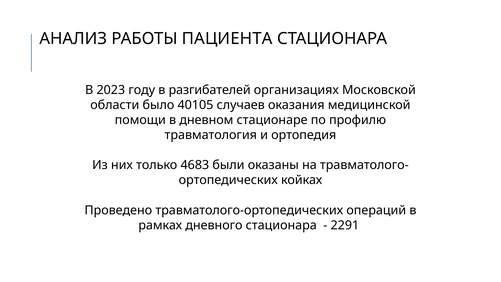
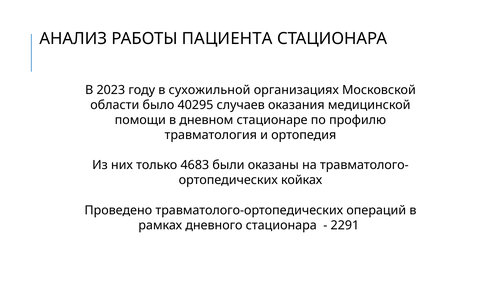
разгибателей: разгибателей -> сухожильной
40105: 40105 -> 40295
